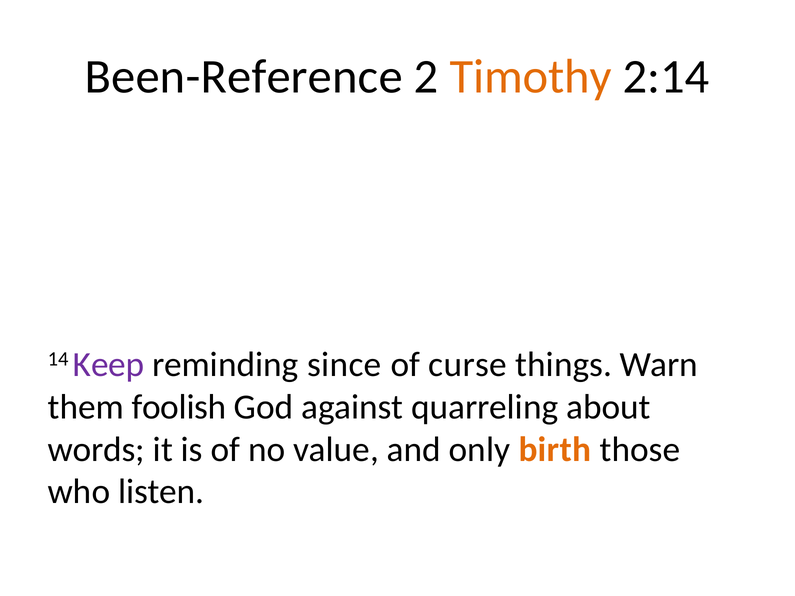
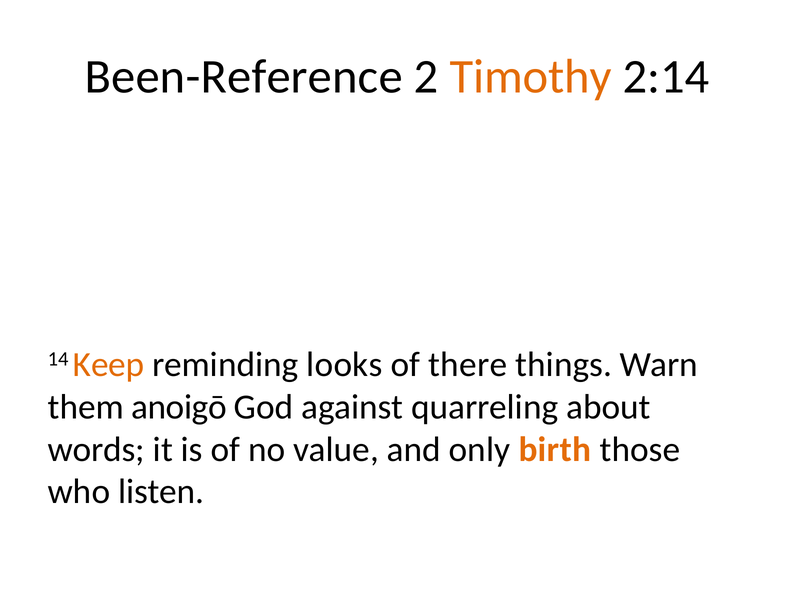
Keep colour: purple -> orange
since: since -> looks
curse: curse -> there
foolish: foolish -> anoigō
